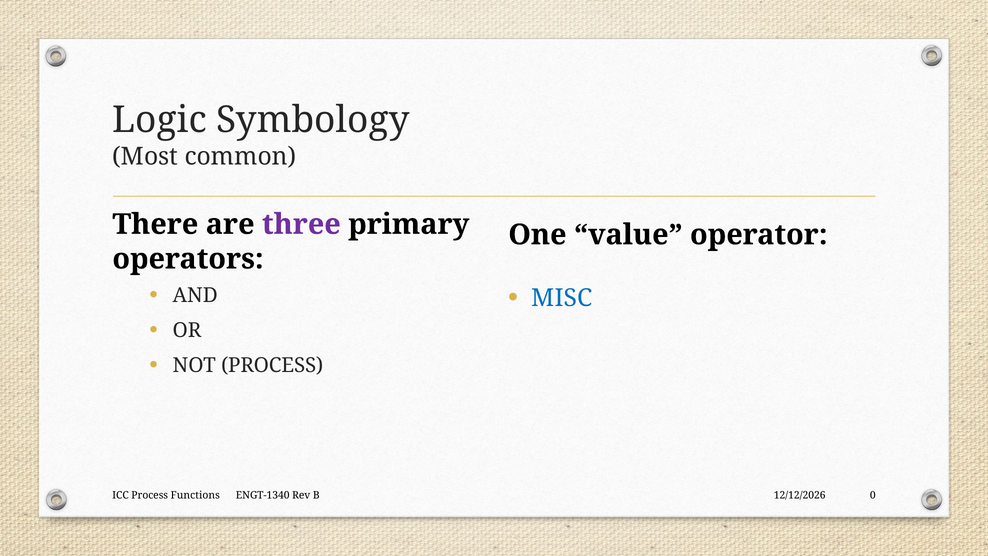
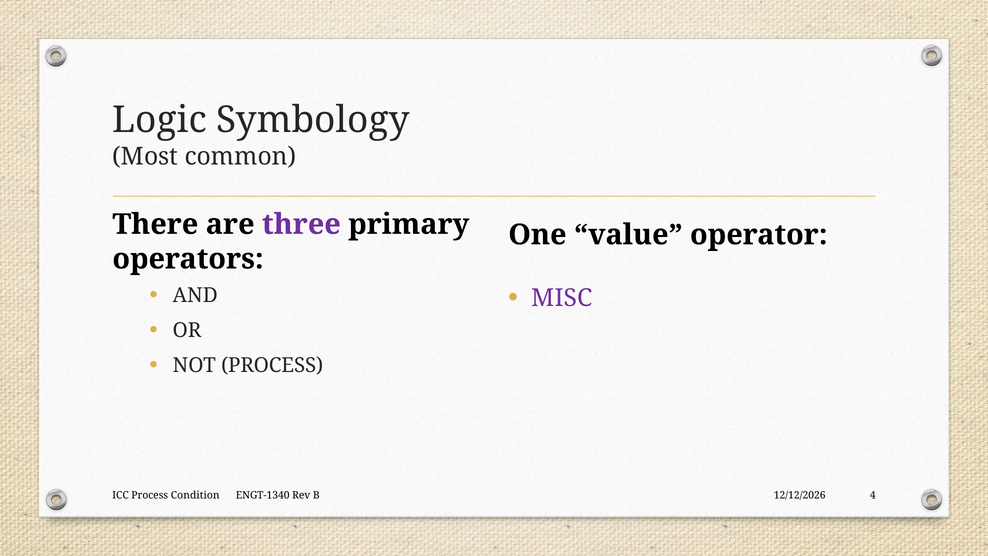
MISC colour: blue -> purple
Functions: Functions -> Condition
0: 0 -> 4
